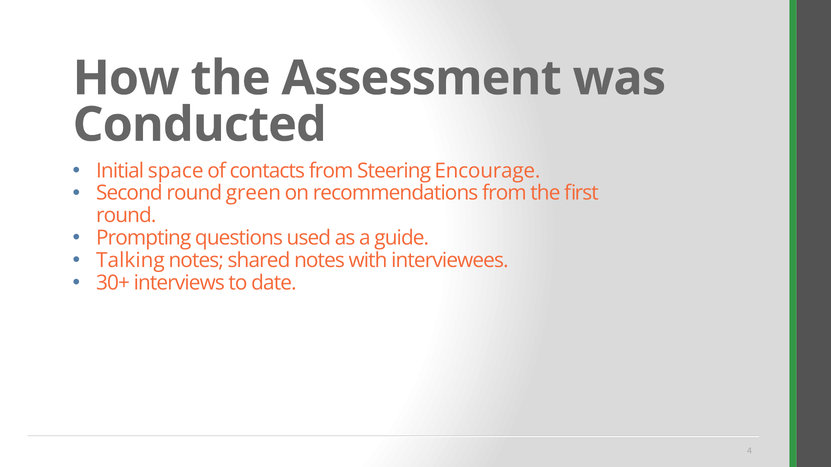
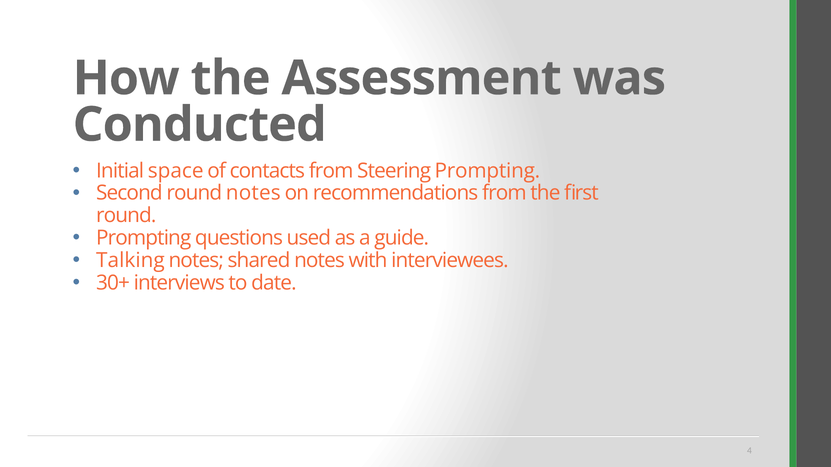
Steering Encourage: Encourage -> Prompting
round green: green -> notes
